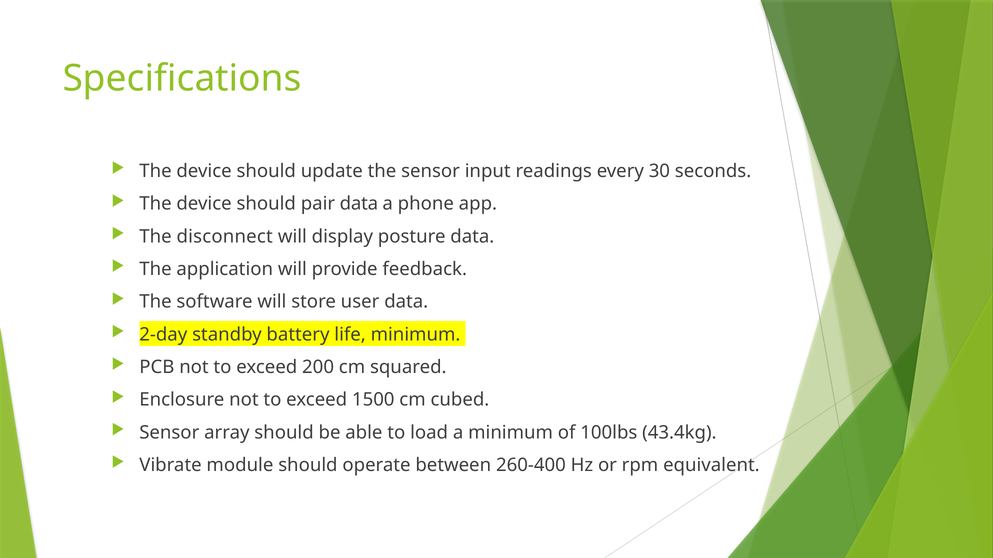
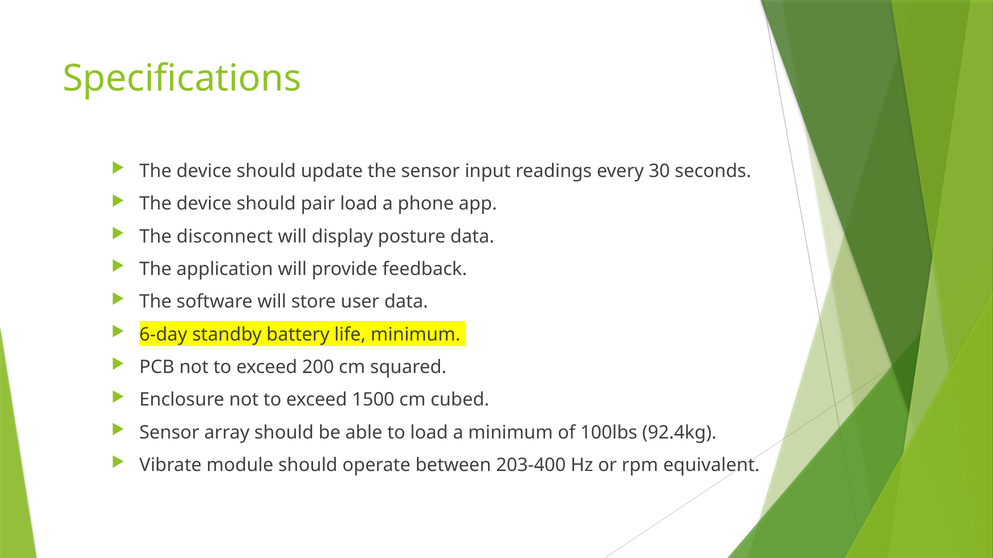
pair data: data -> load
2-day: 2-day -> 6-day
43.4kg: 43.4kg -> 92.4kg
260-400: 260-400 -> 203-400
